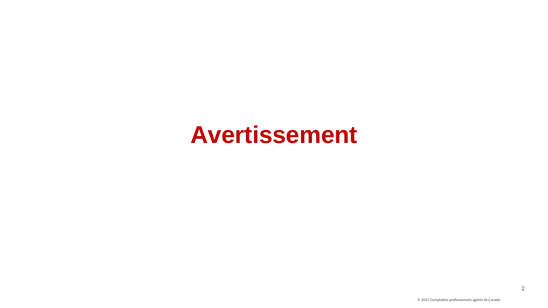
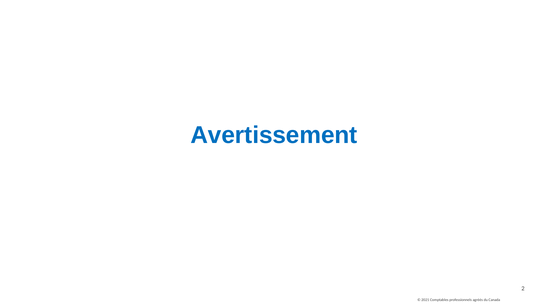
Avertissement colour: red -> blue
